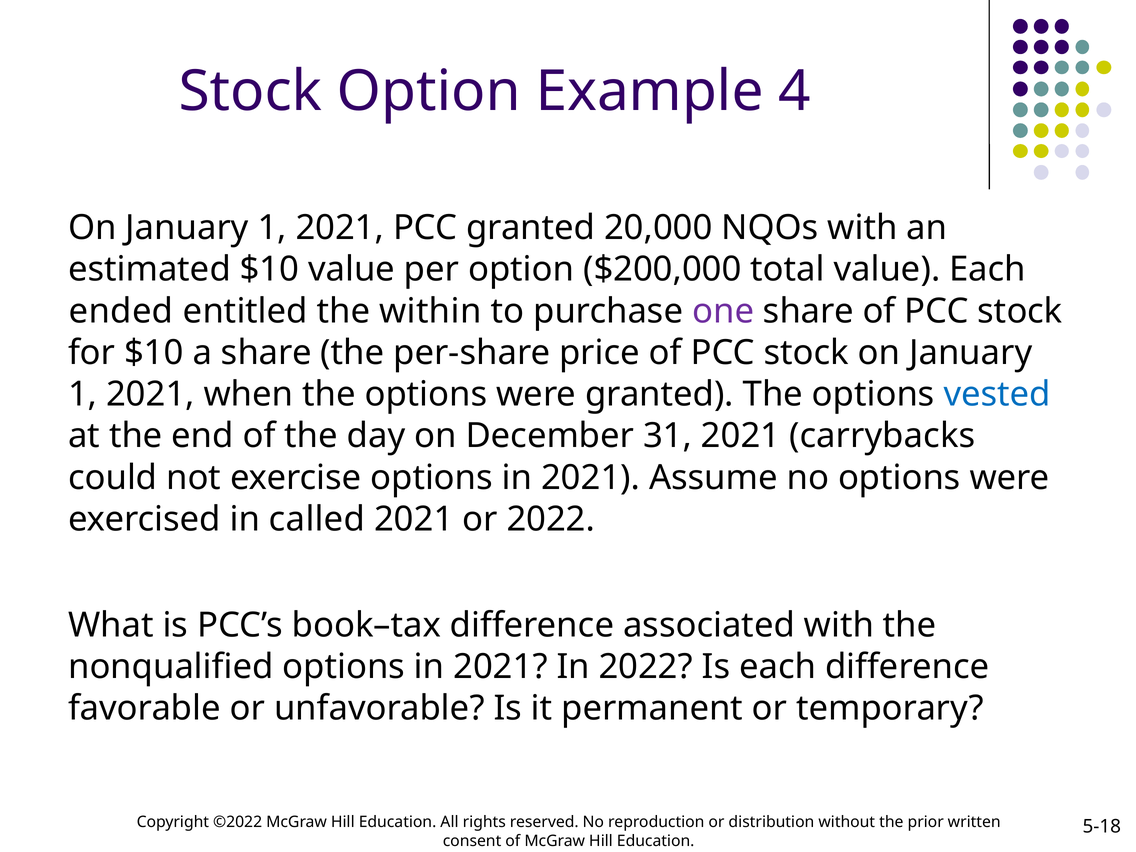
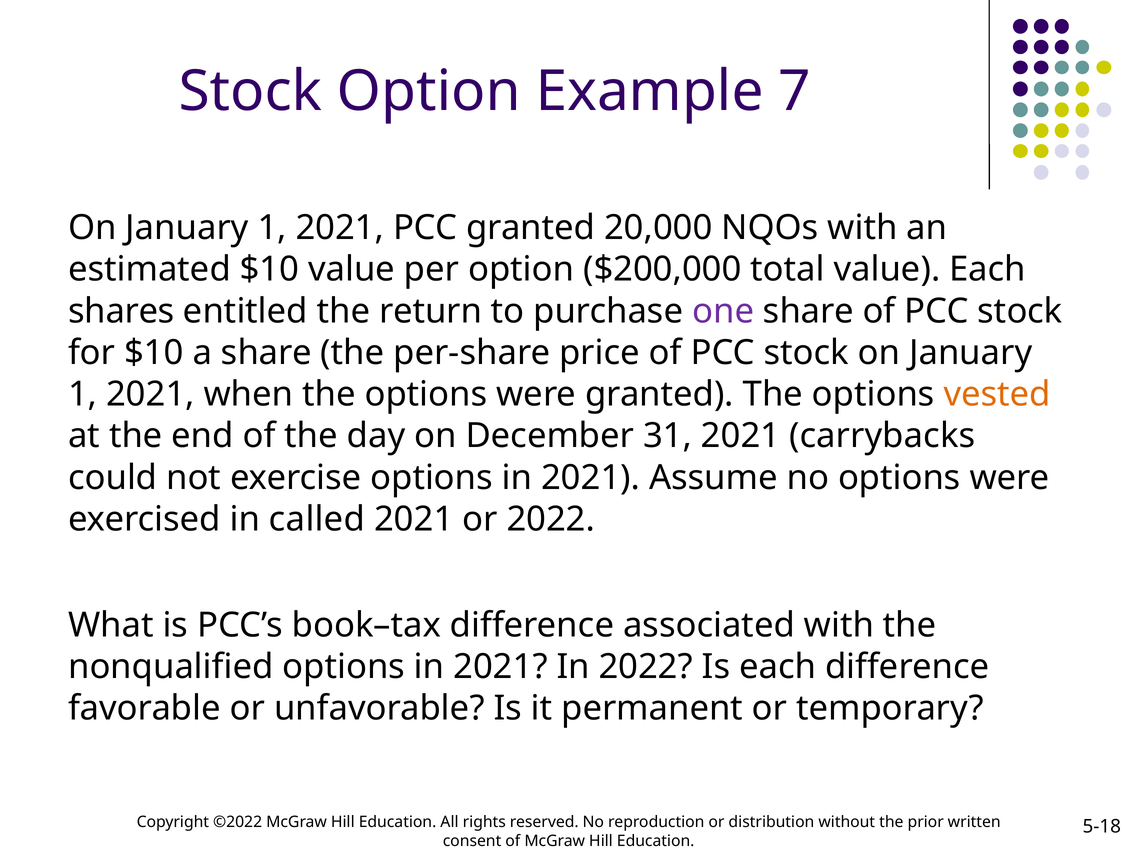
4: 4 -> 7
ended: ended -> shares
within: within -> return
vested colour: blue -> orange
